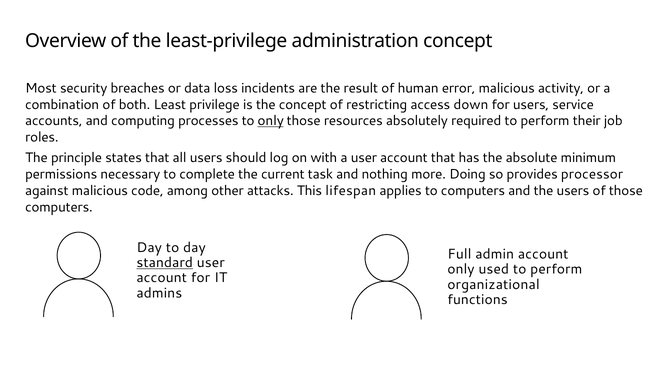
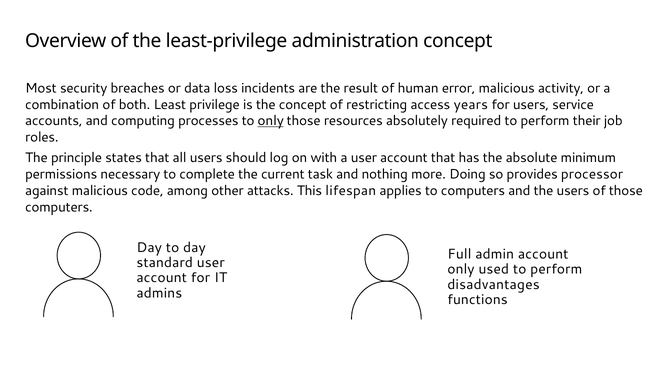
down: down -> years
standard underline: present -> none
organizational: organizational -> disadvantages
